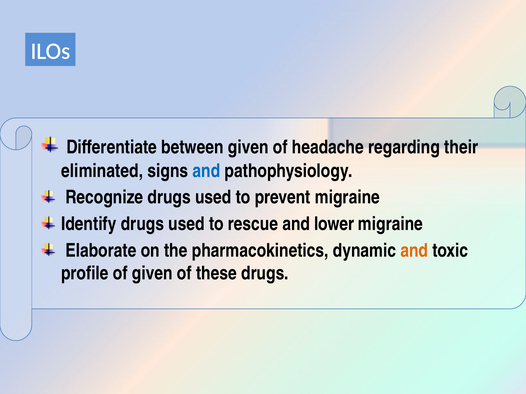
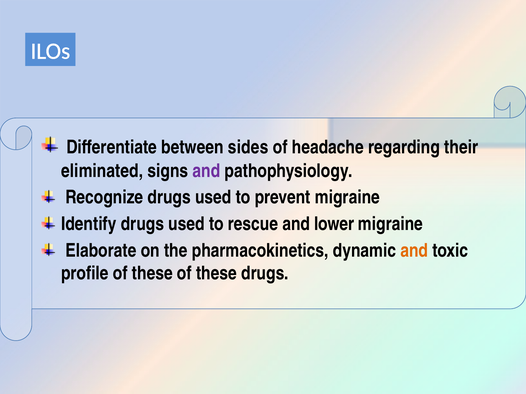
between given: given -> sides
and at (206, 171) colour: blue -> purple
profile of given: given -> these
